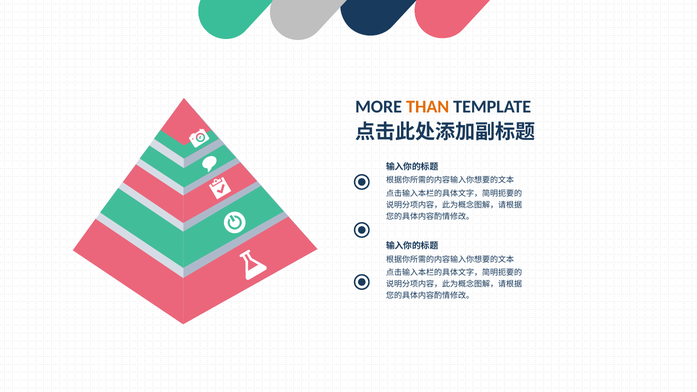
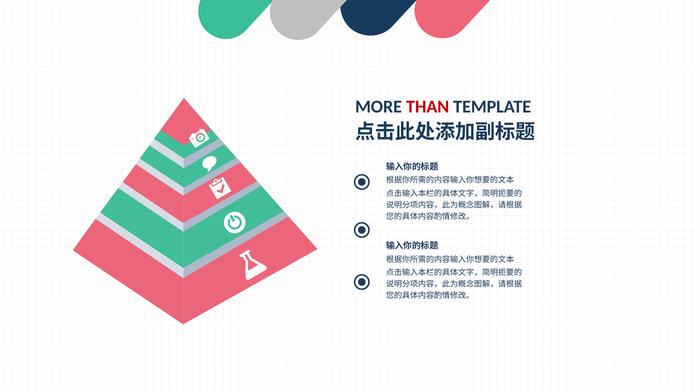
THAN colour: orange -> red
